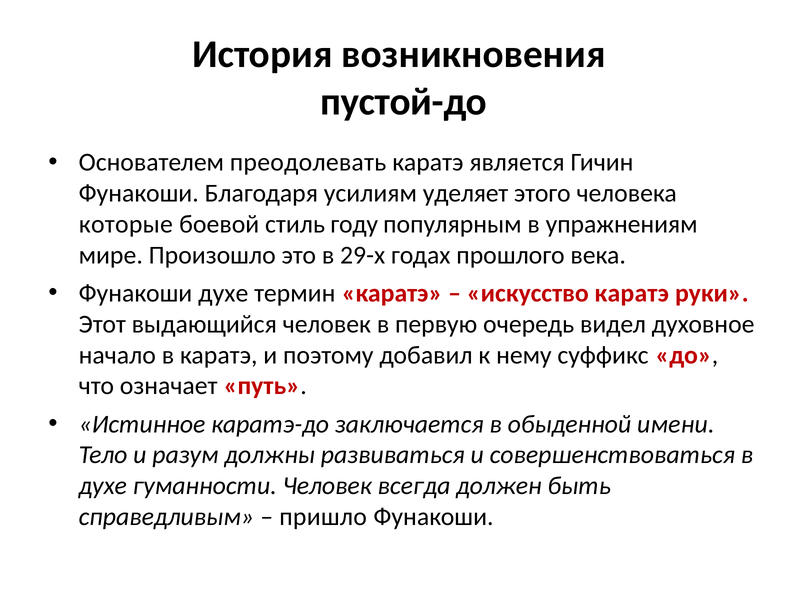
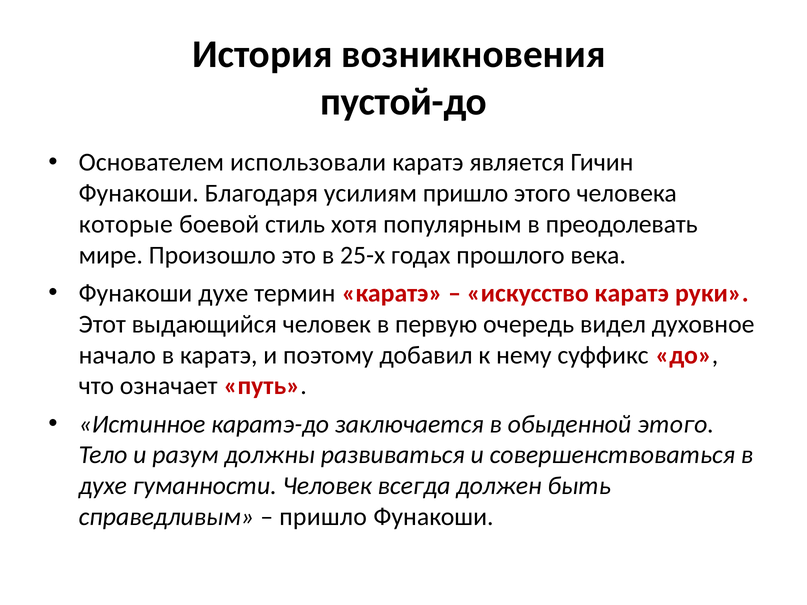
преодолевать: преодолевать -> использовали
усилиям уделяет: уделяет -> пришло
году: году -> хотя
упражнениям: упражнениям -> преодолевать
29-х: 29-х -> 25-х
обыденной имени: имени -> этого
